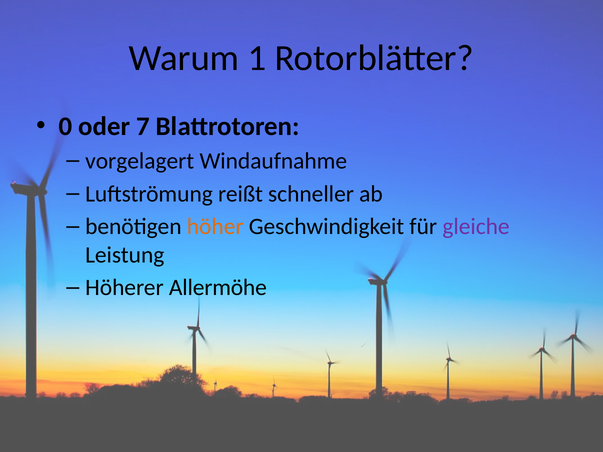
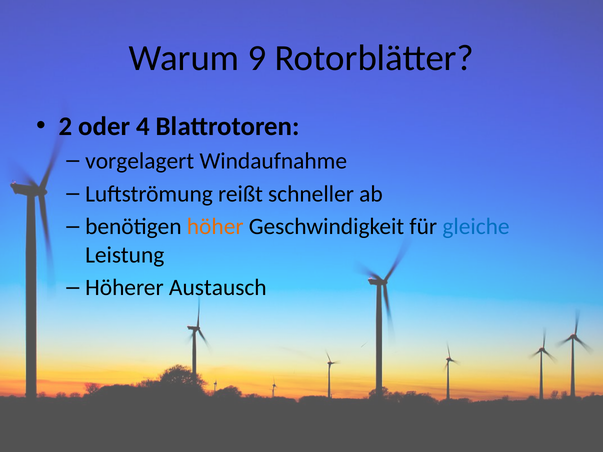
1: 1 -> 9
0: 0 -> 2
7: 7 -> 4
gleiche colour: purple -> blue
Allermöhe: Allermöhe -> Austausch
